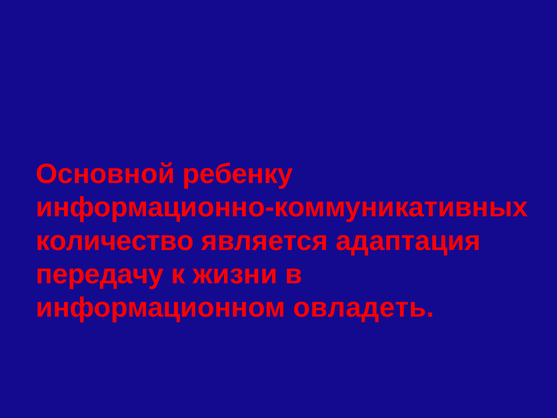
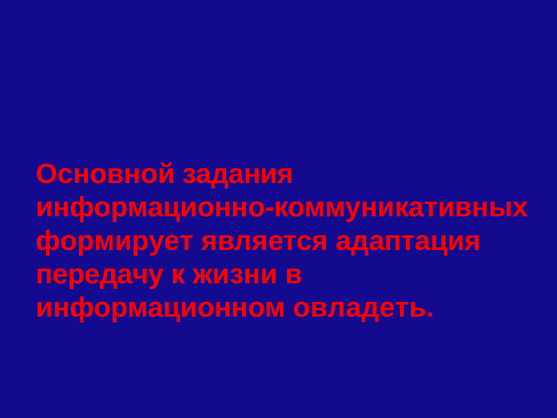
ребенку: ребенку -> задания
количество: количество -> формирует
